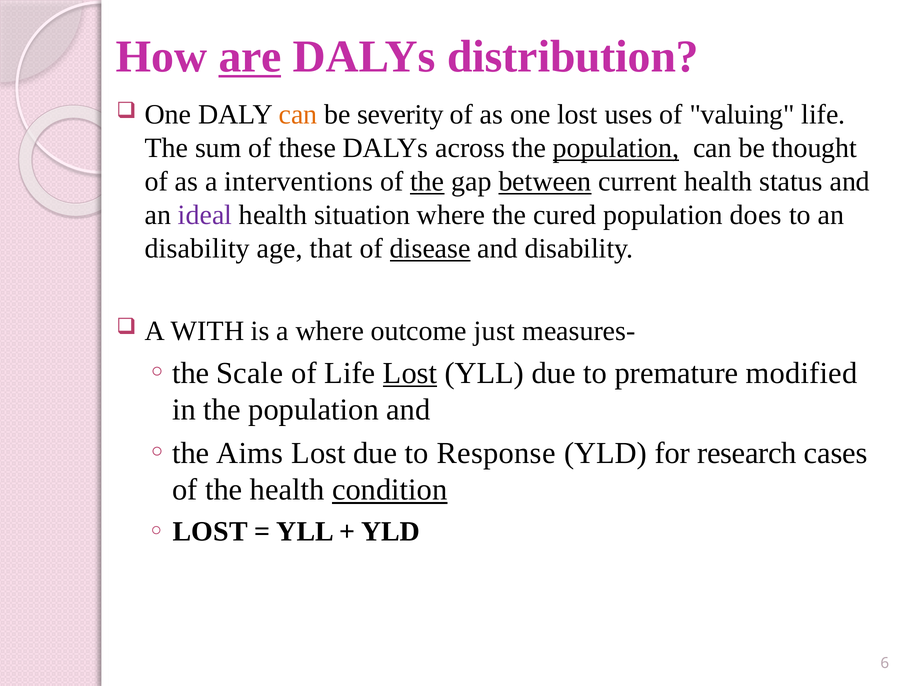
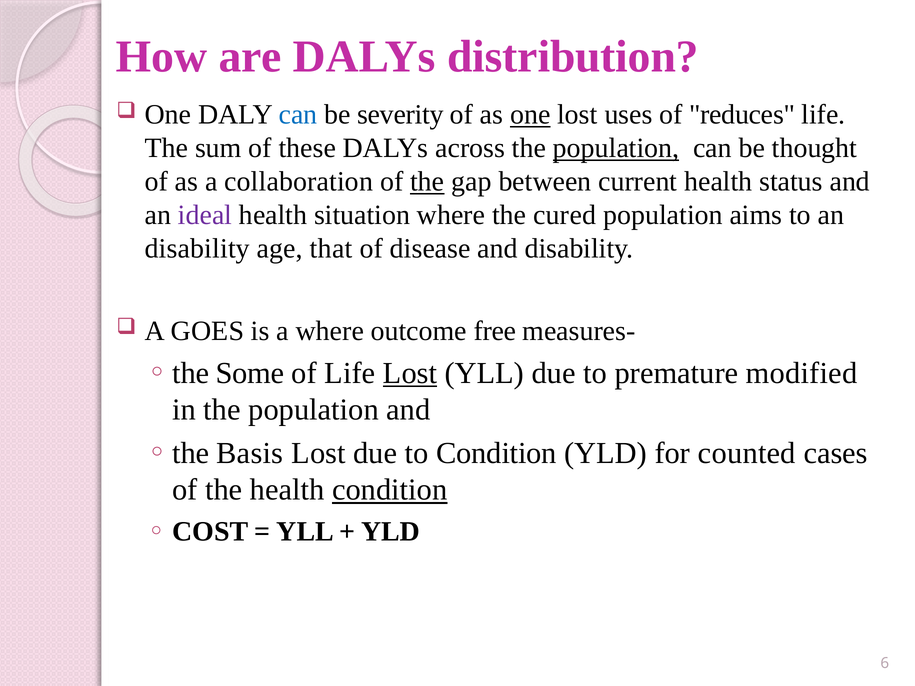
are underline: present -> none
can at (298, 115) colour: orange -> blue
one at (530, 115) underline: none -> present
valuing: valuing -> reduces
interventions: interventions -> collaboration
between underline: present -> none
does: does -> aims
disease underline: present -> none
WITH: WITH -> GOES
just: just -> free
Scale: Scale -> Some
Aims: Aims -> Basis
to Response: Response -> Condition
research: research -> counted
LOST at (210, 532): LOST -> COST
